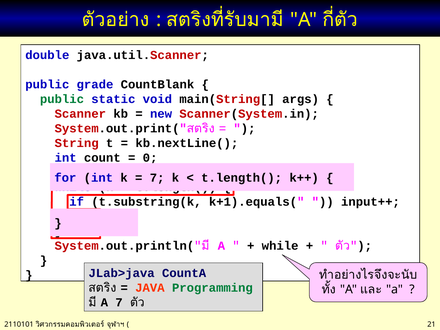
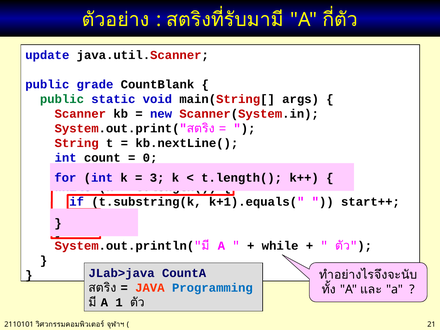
double: double -> update
7 at (157, 178): 7 -> 3
input++: input++ -> start++
Programming colour: green -> blue
A 7: 7 -> 1
